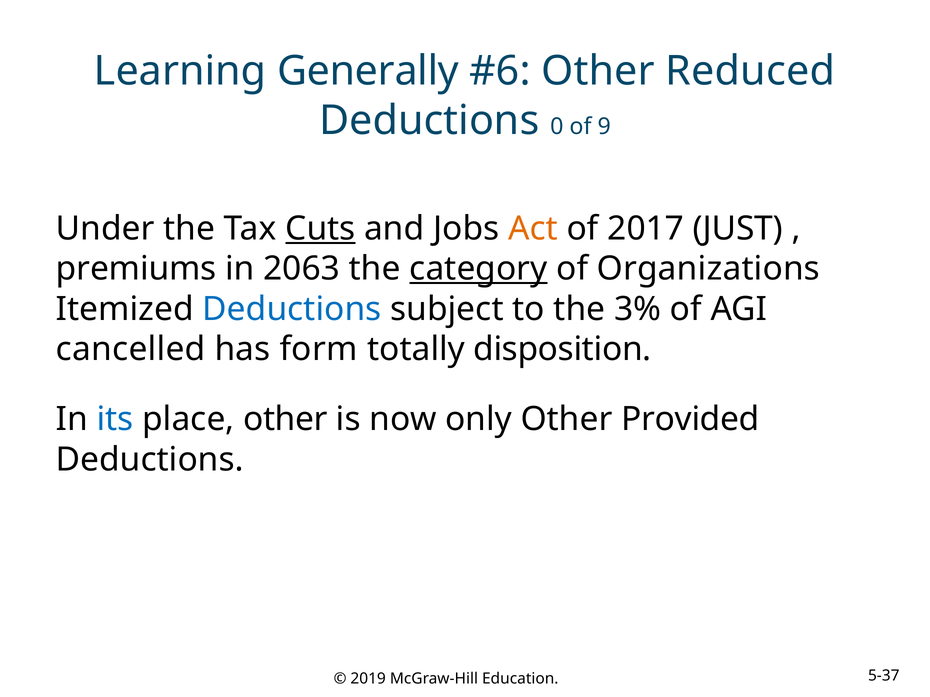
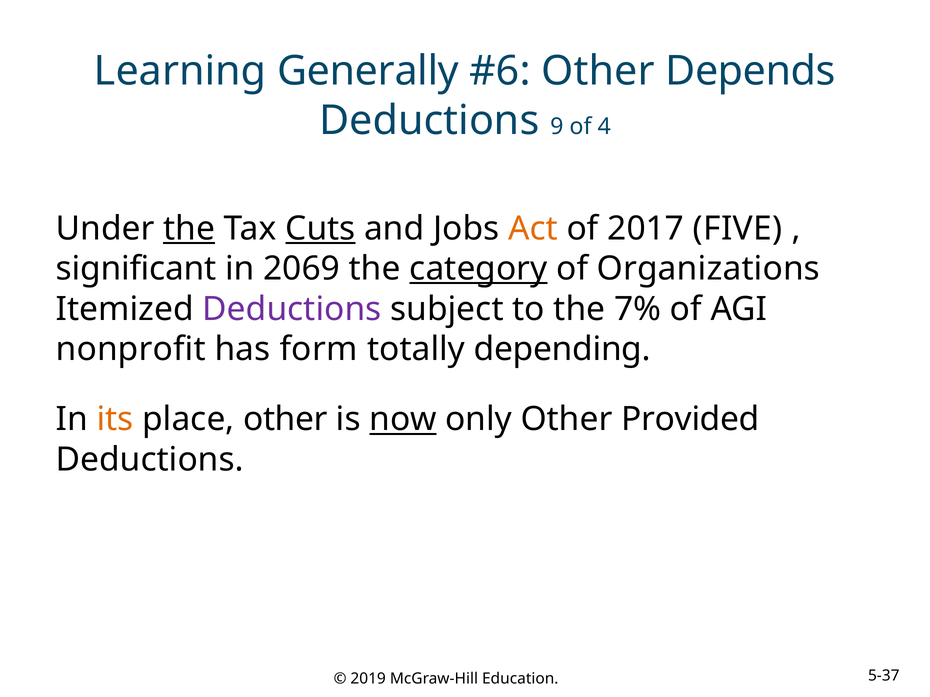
Reduced: Reduced -> Depends
0: 0 -> 9
9: 9 -> 4
the at (189, 229) underline: none -> present
JUST: JUST -> FIVE
premiums: premiums -> significant
2063: 2063 -> 2069
Deductions at (292, 309) colour: blue -> purple
3%: 3% -> 7%
cancelled: cancelled -> nonprofit
disposition: disposition -> depending
its colour: blue -> orange
now underline: none -> present
